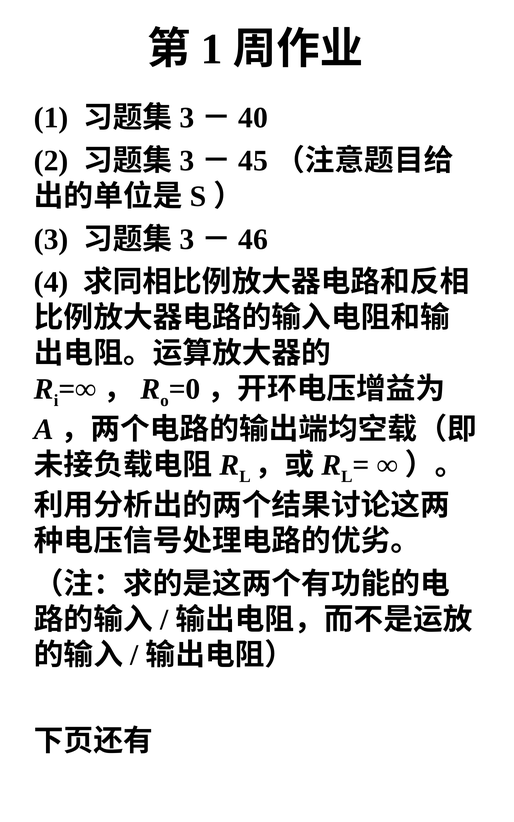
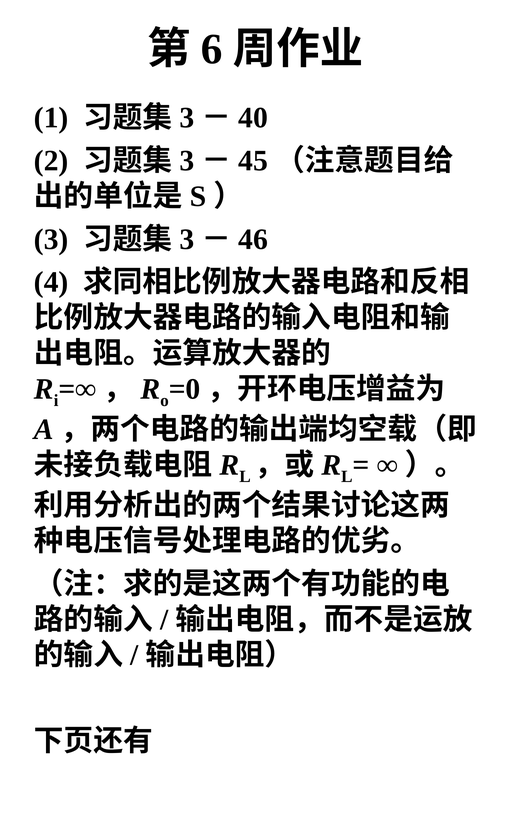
1 at (212, 49): 1 -> 6
